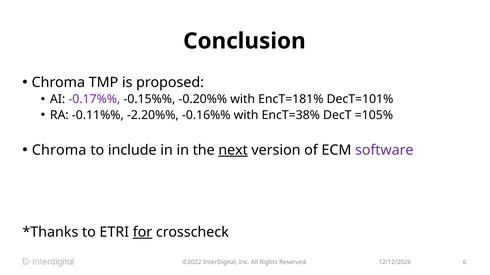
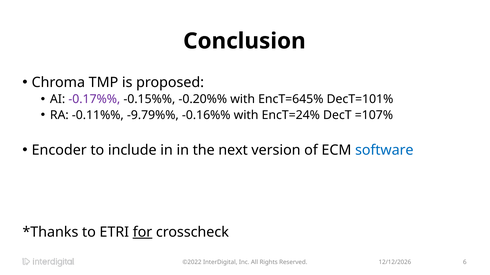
EncT=181%: EncT=181% -> EncT=645%
-2.20%%: -2.20%% -> -9.79%%
EncT=38%: EncT=38% -> EncT=24%
=105%: =105% -> =107%
Chroma at (59, 150): Chroma -> Encoder
next underline: present -> none
software colour: purple -> blue
